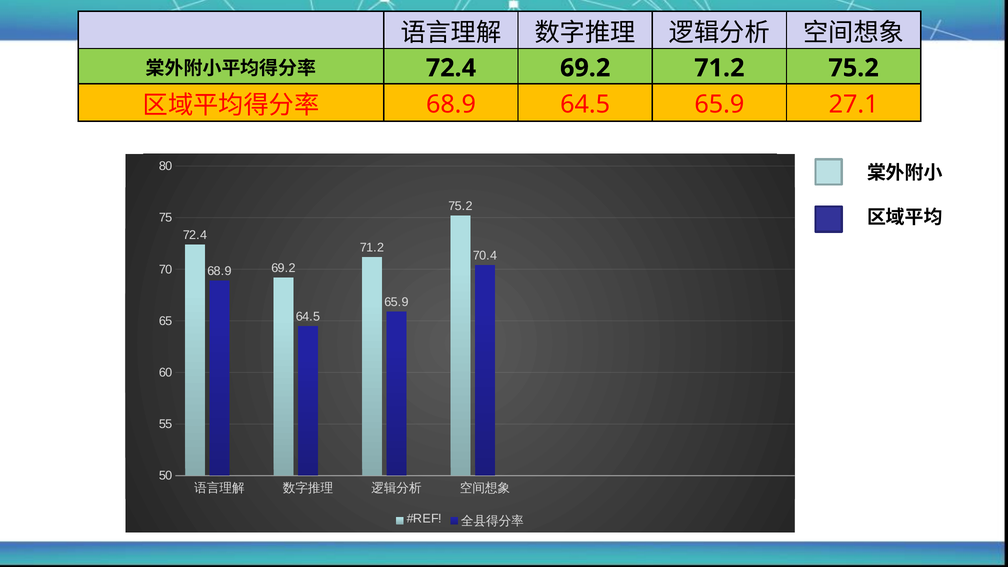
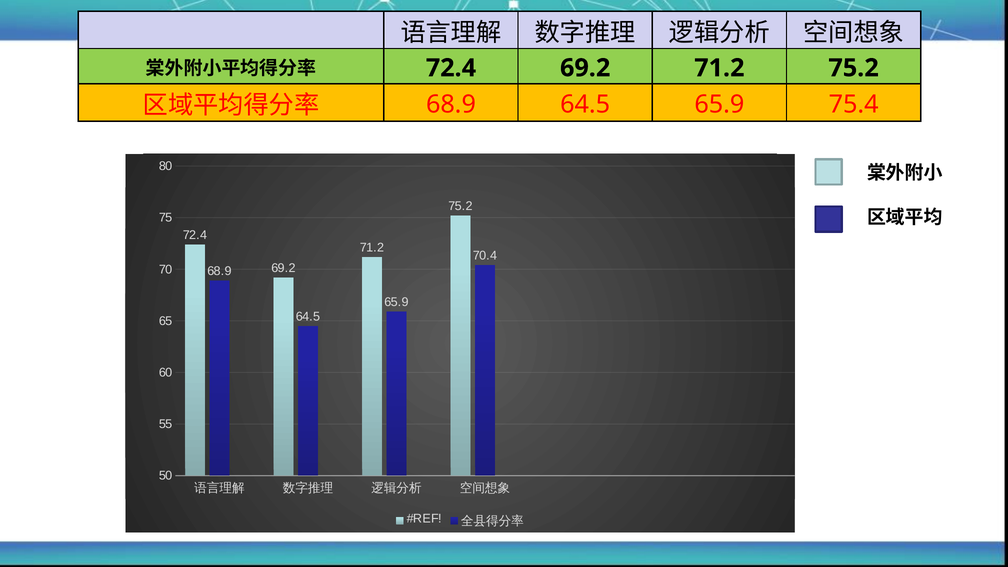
27.1: 27.1 -> 75.4
